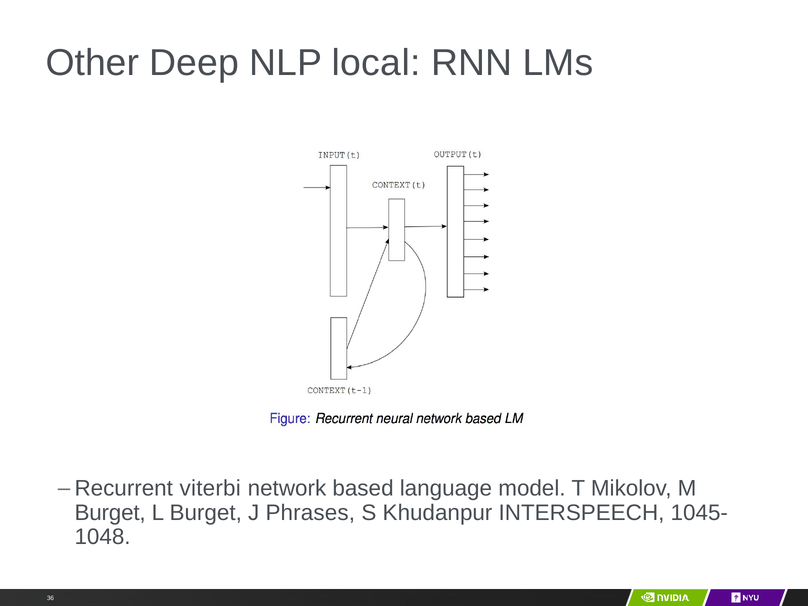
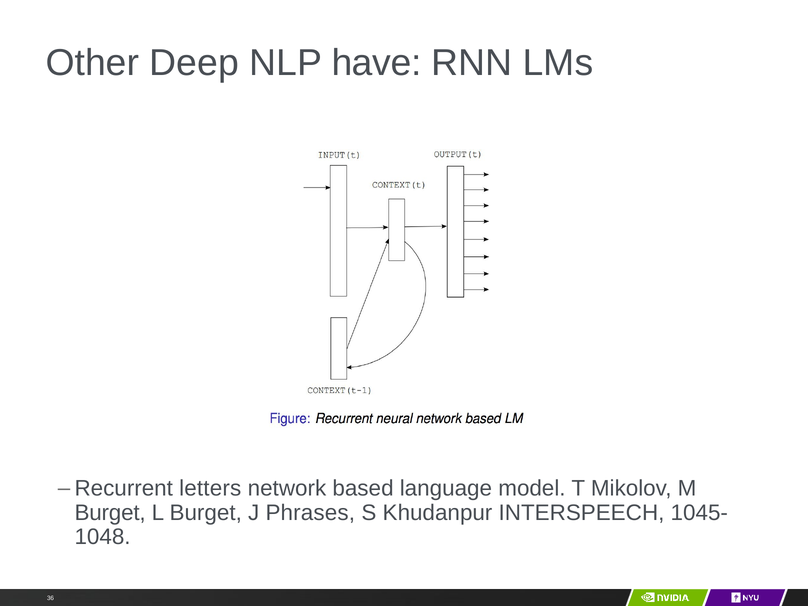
local: local -> have
viterbi: viterbi -> letters
